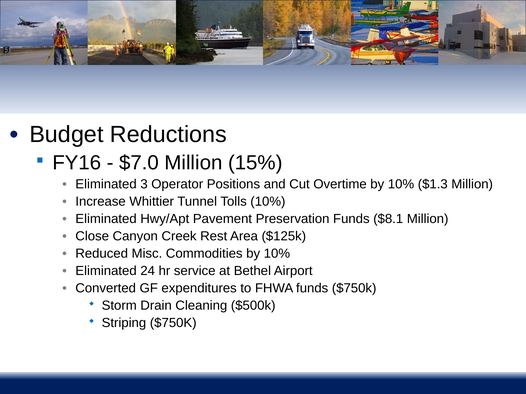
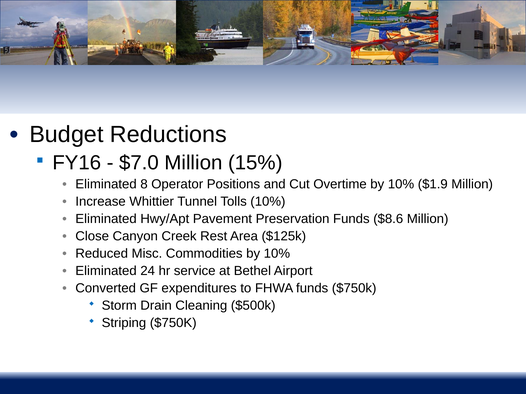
3: 3 -> 8
$1.3: $1.3 -> $1.9
$8.1: $8.1 -> $8.6
